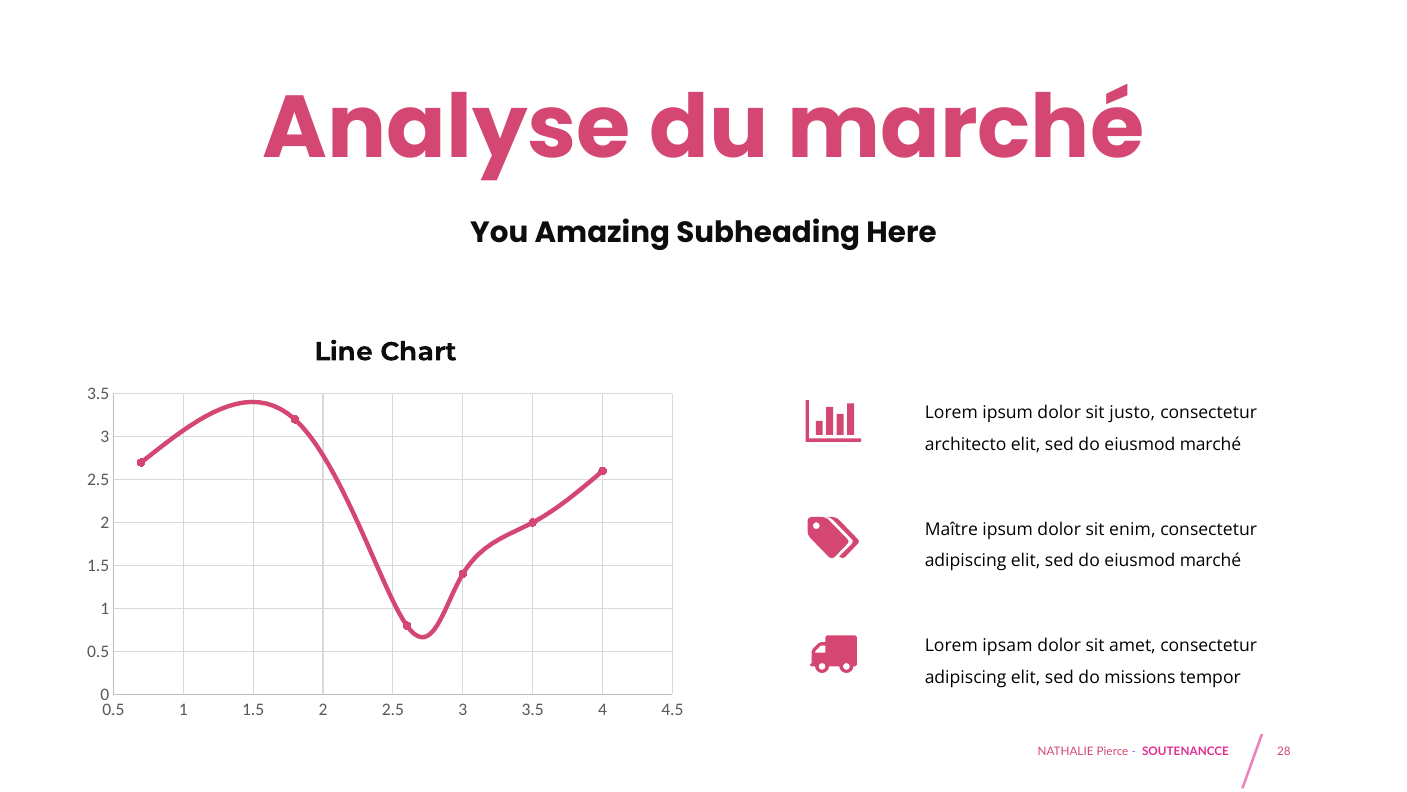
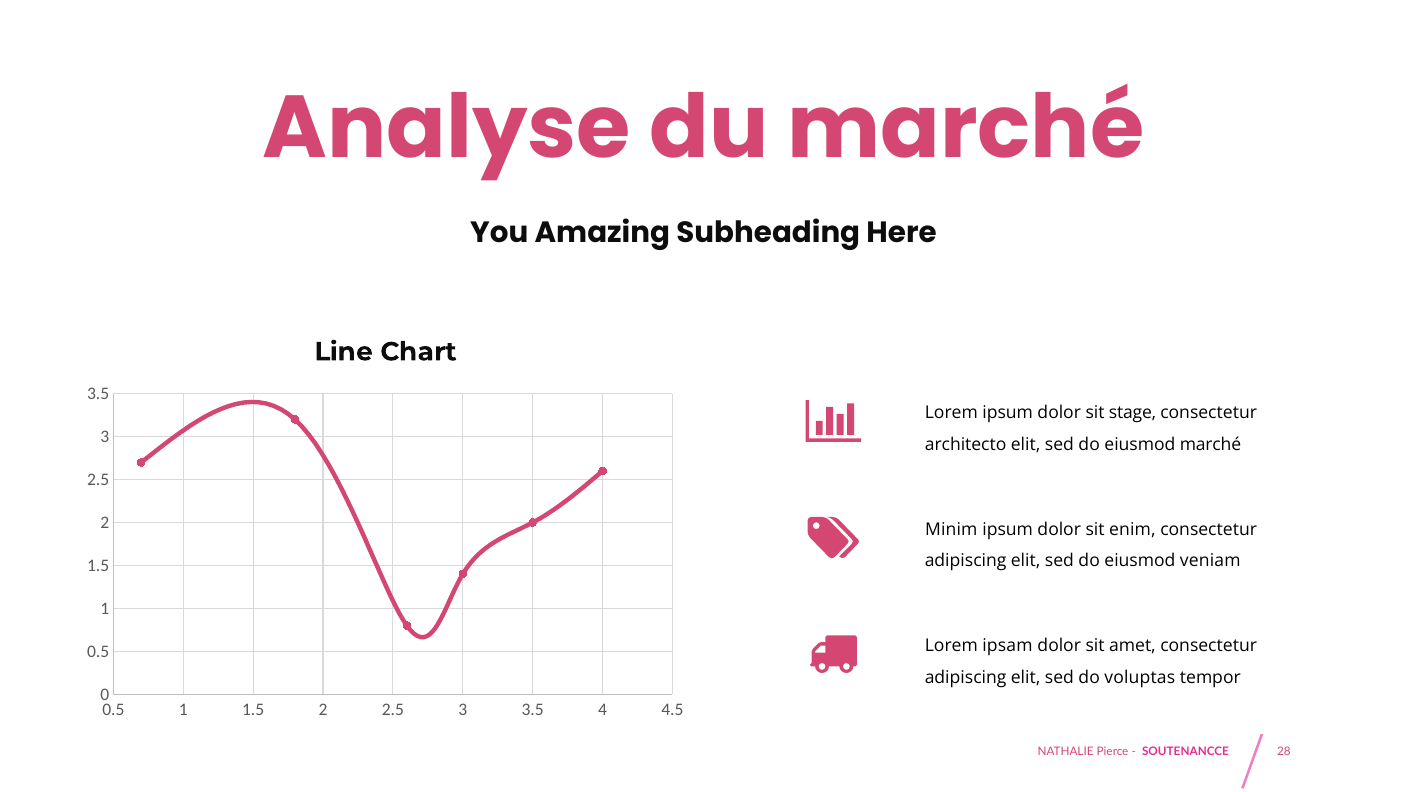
justo: justo -> stage
Maître: Maître -> Minim
marché at (1210, 561): marché -> veniam
missions: missions -> voluptas
